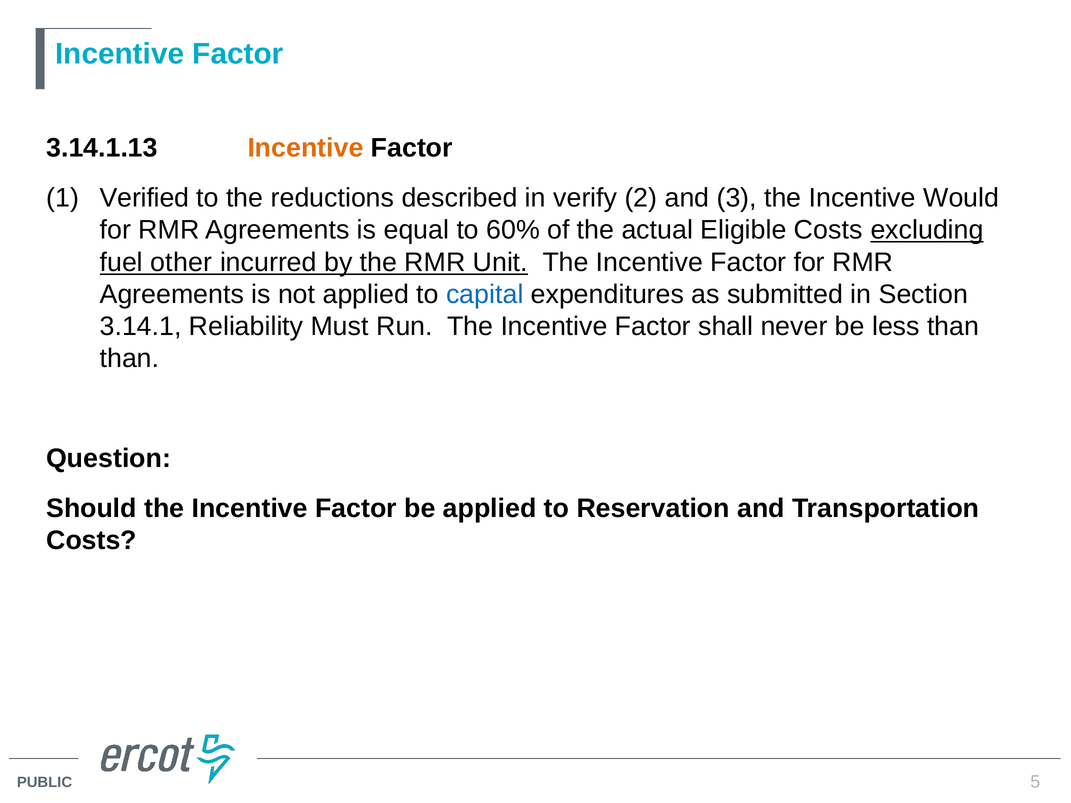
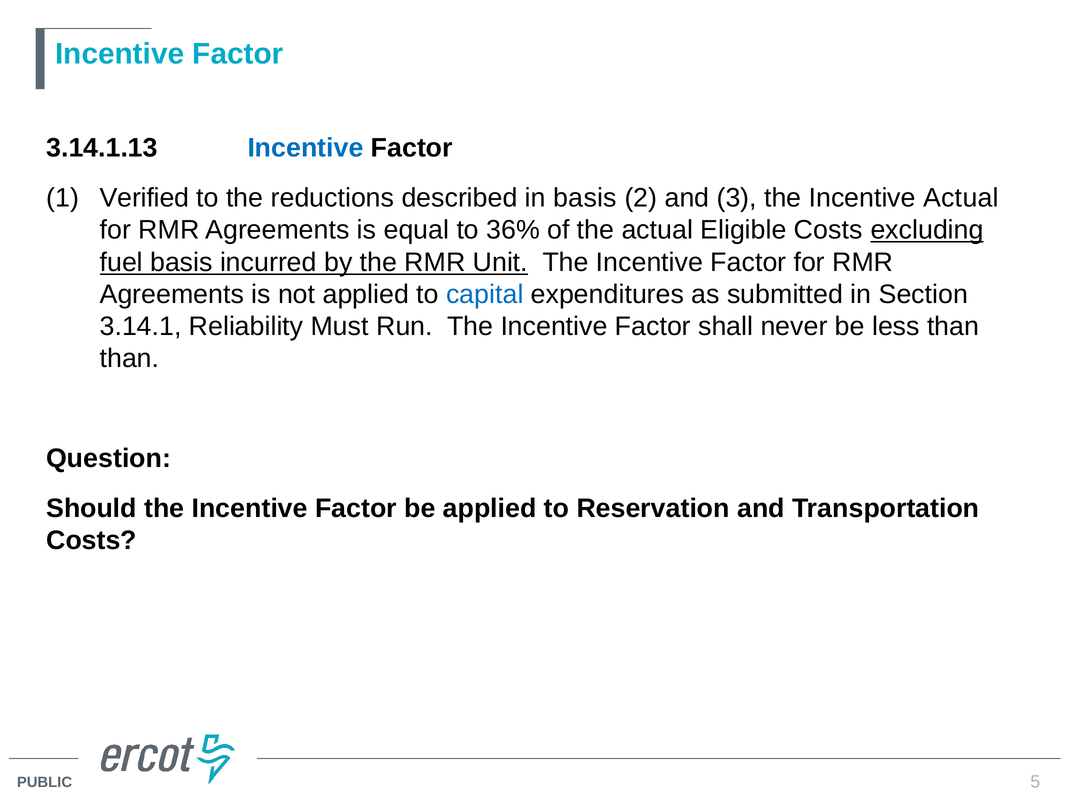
Incentive at (306, 148) colour: orange -> blue
in verify: verify -> basis
Incentive Would: Would -> Actual
60%: 60% -> 36%
fuel other: other -> basis
